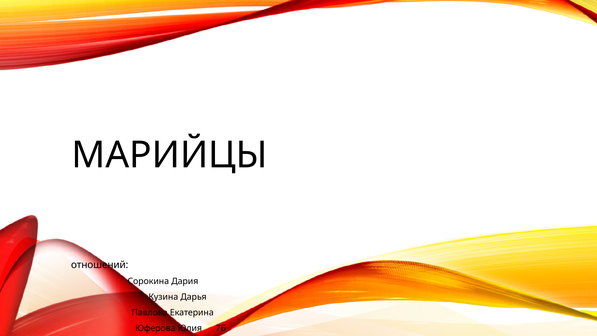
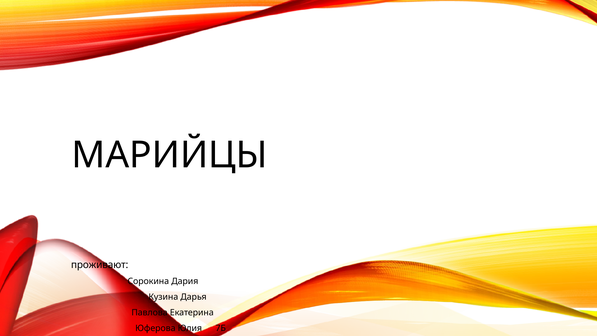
отношений: отношений -> проживают
